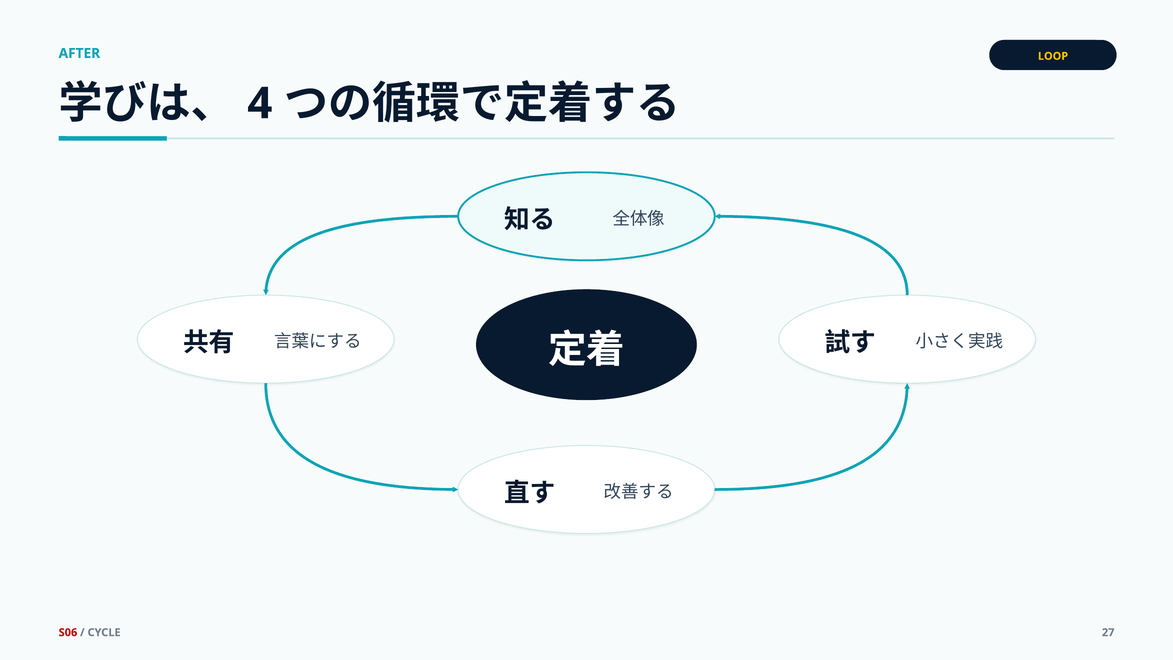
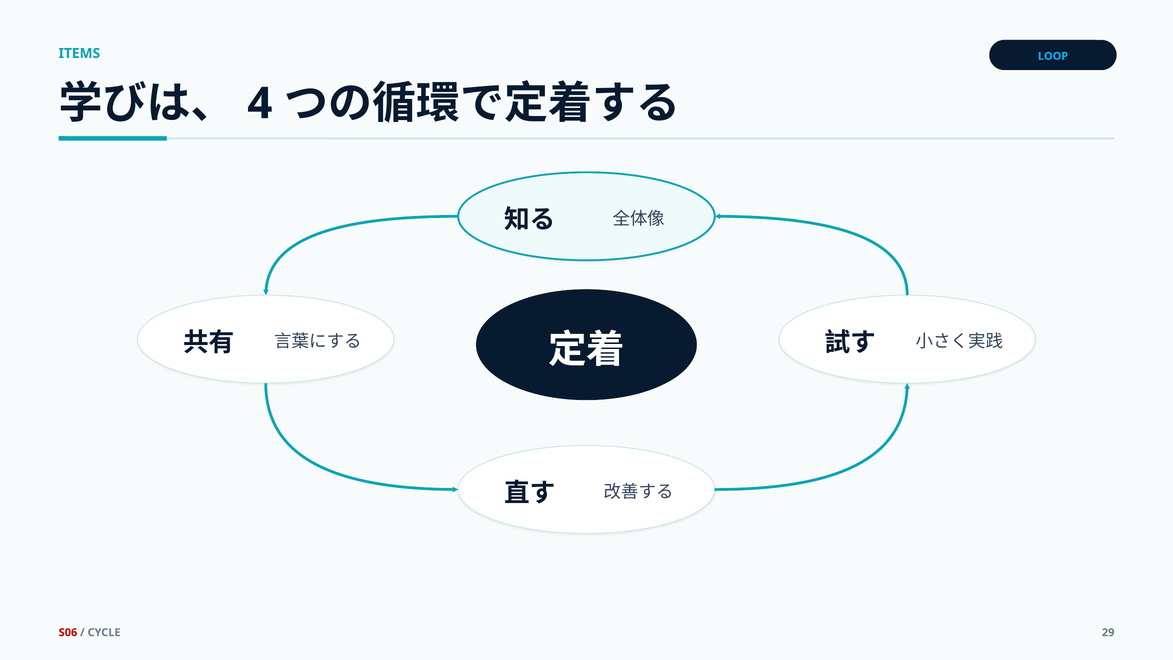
AFTER: AFTER -> ITEMS
LOOP colour: yellow -> light blue
27: 27 -> 29
